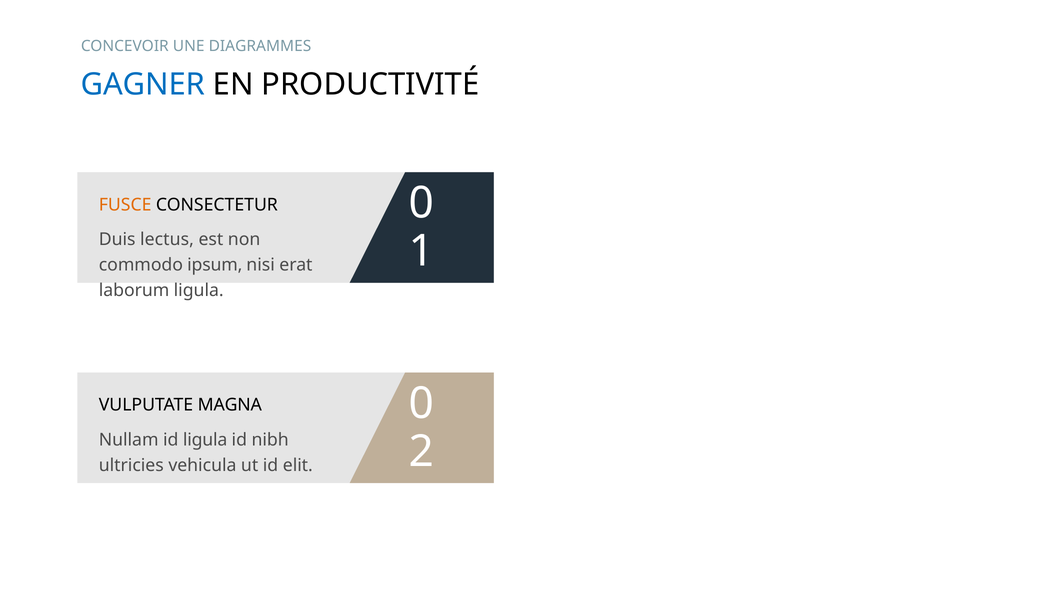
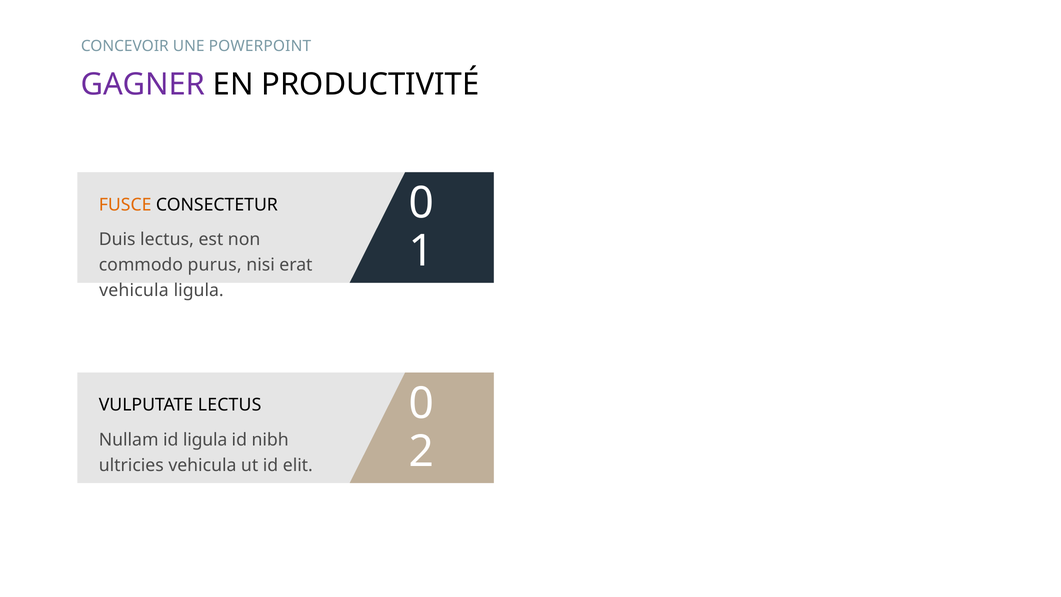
DIAGRAMMES: DIAGRAMMES -> POWERPOINT
GAGNER colour: blue -> purple
ipsum: ipsum -> purus
laborum at (134, 290): laborum -> vehicula
VULPUTATE MAGNA: MAGNA -> LECTUS
